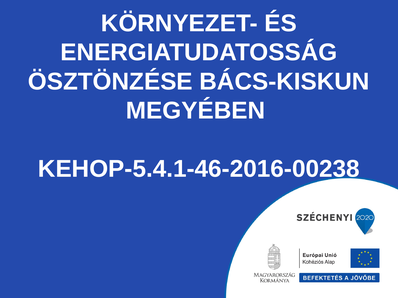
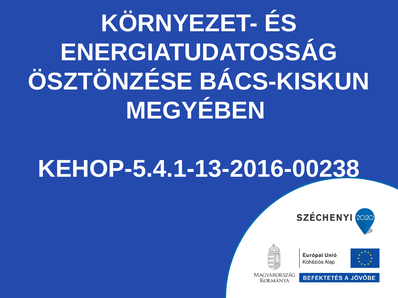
KEHOP-5.4.1-46-2016-00238: KEHOP-5.4.1-46-2016-00238 -> KEHOP-5.4.1-13-2016-00238
